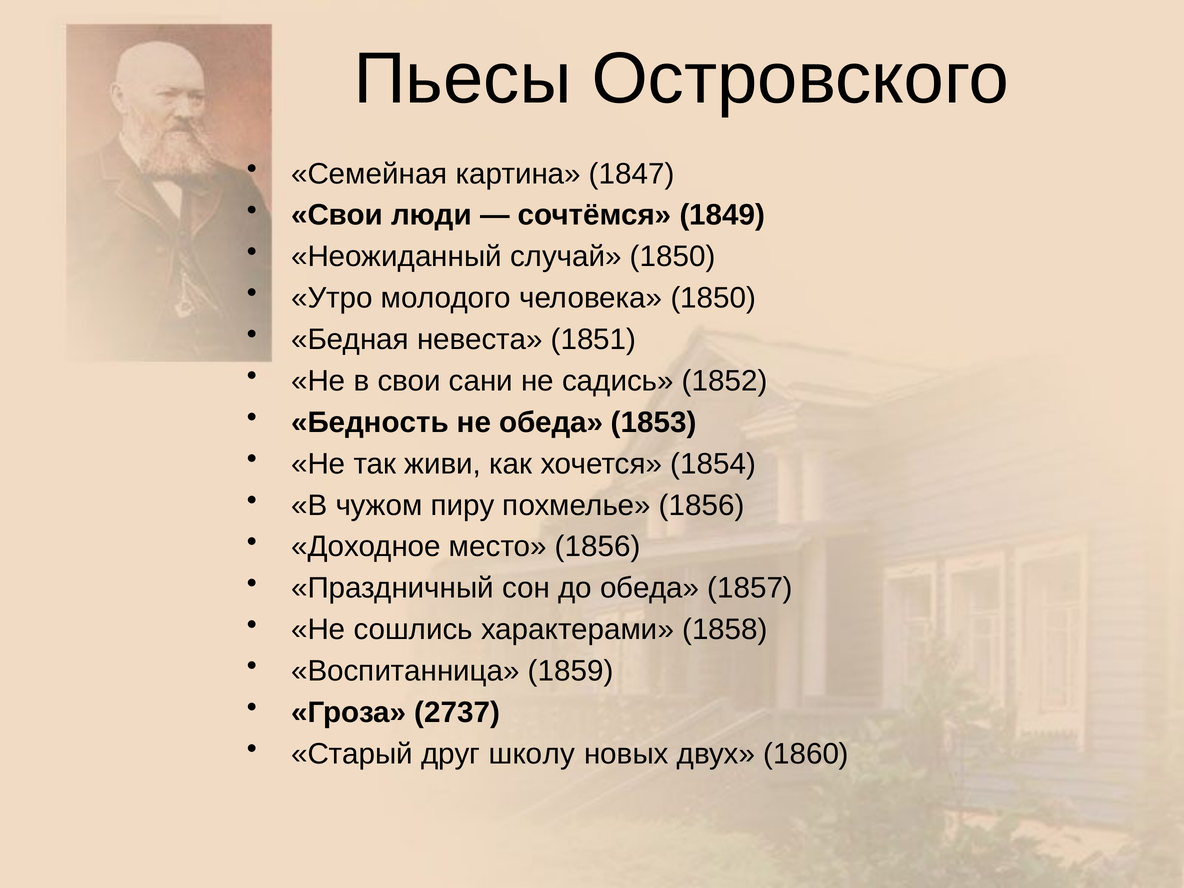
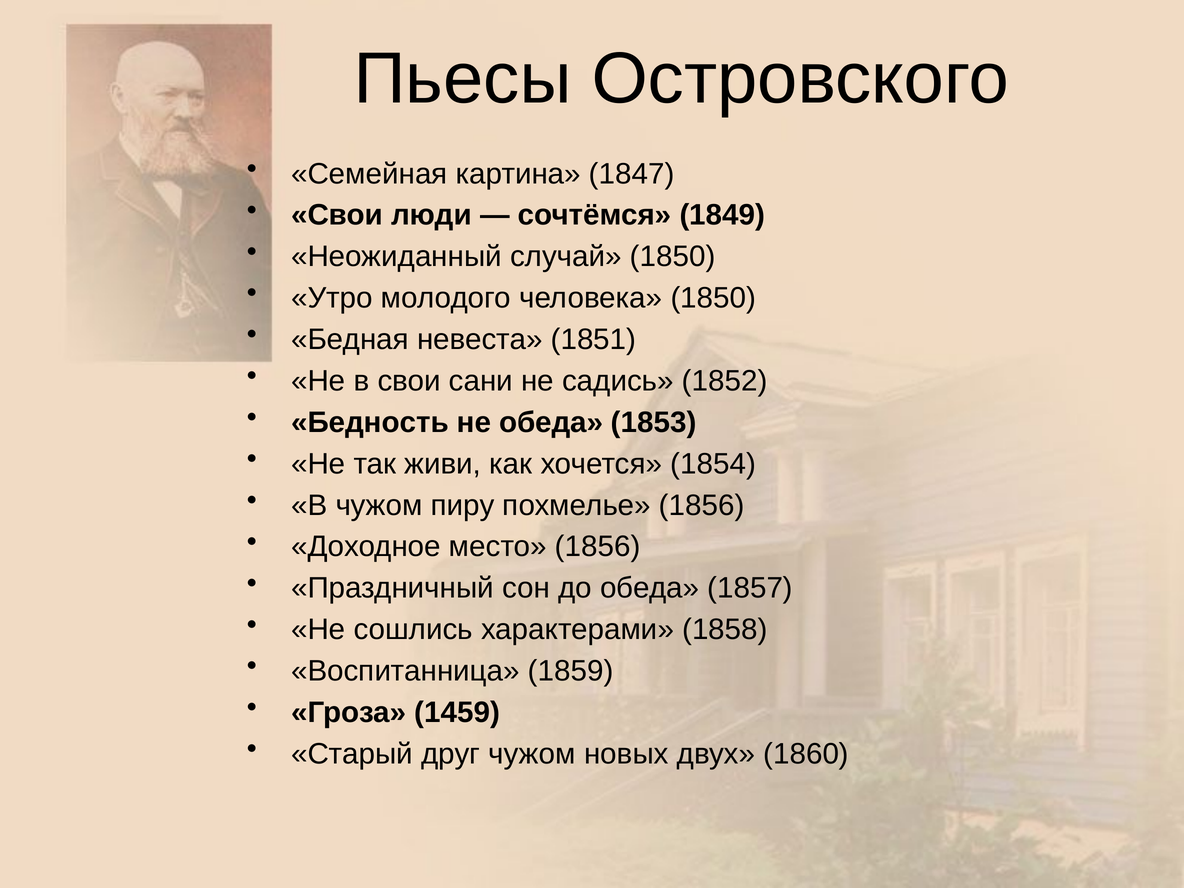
2737: 2737 -> 1459
друг школу: школу -> чужом
